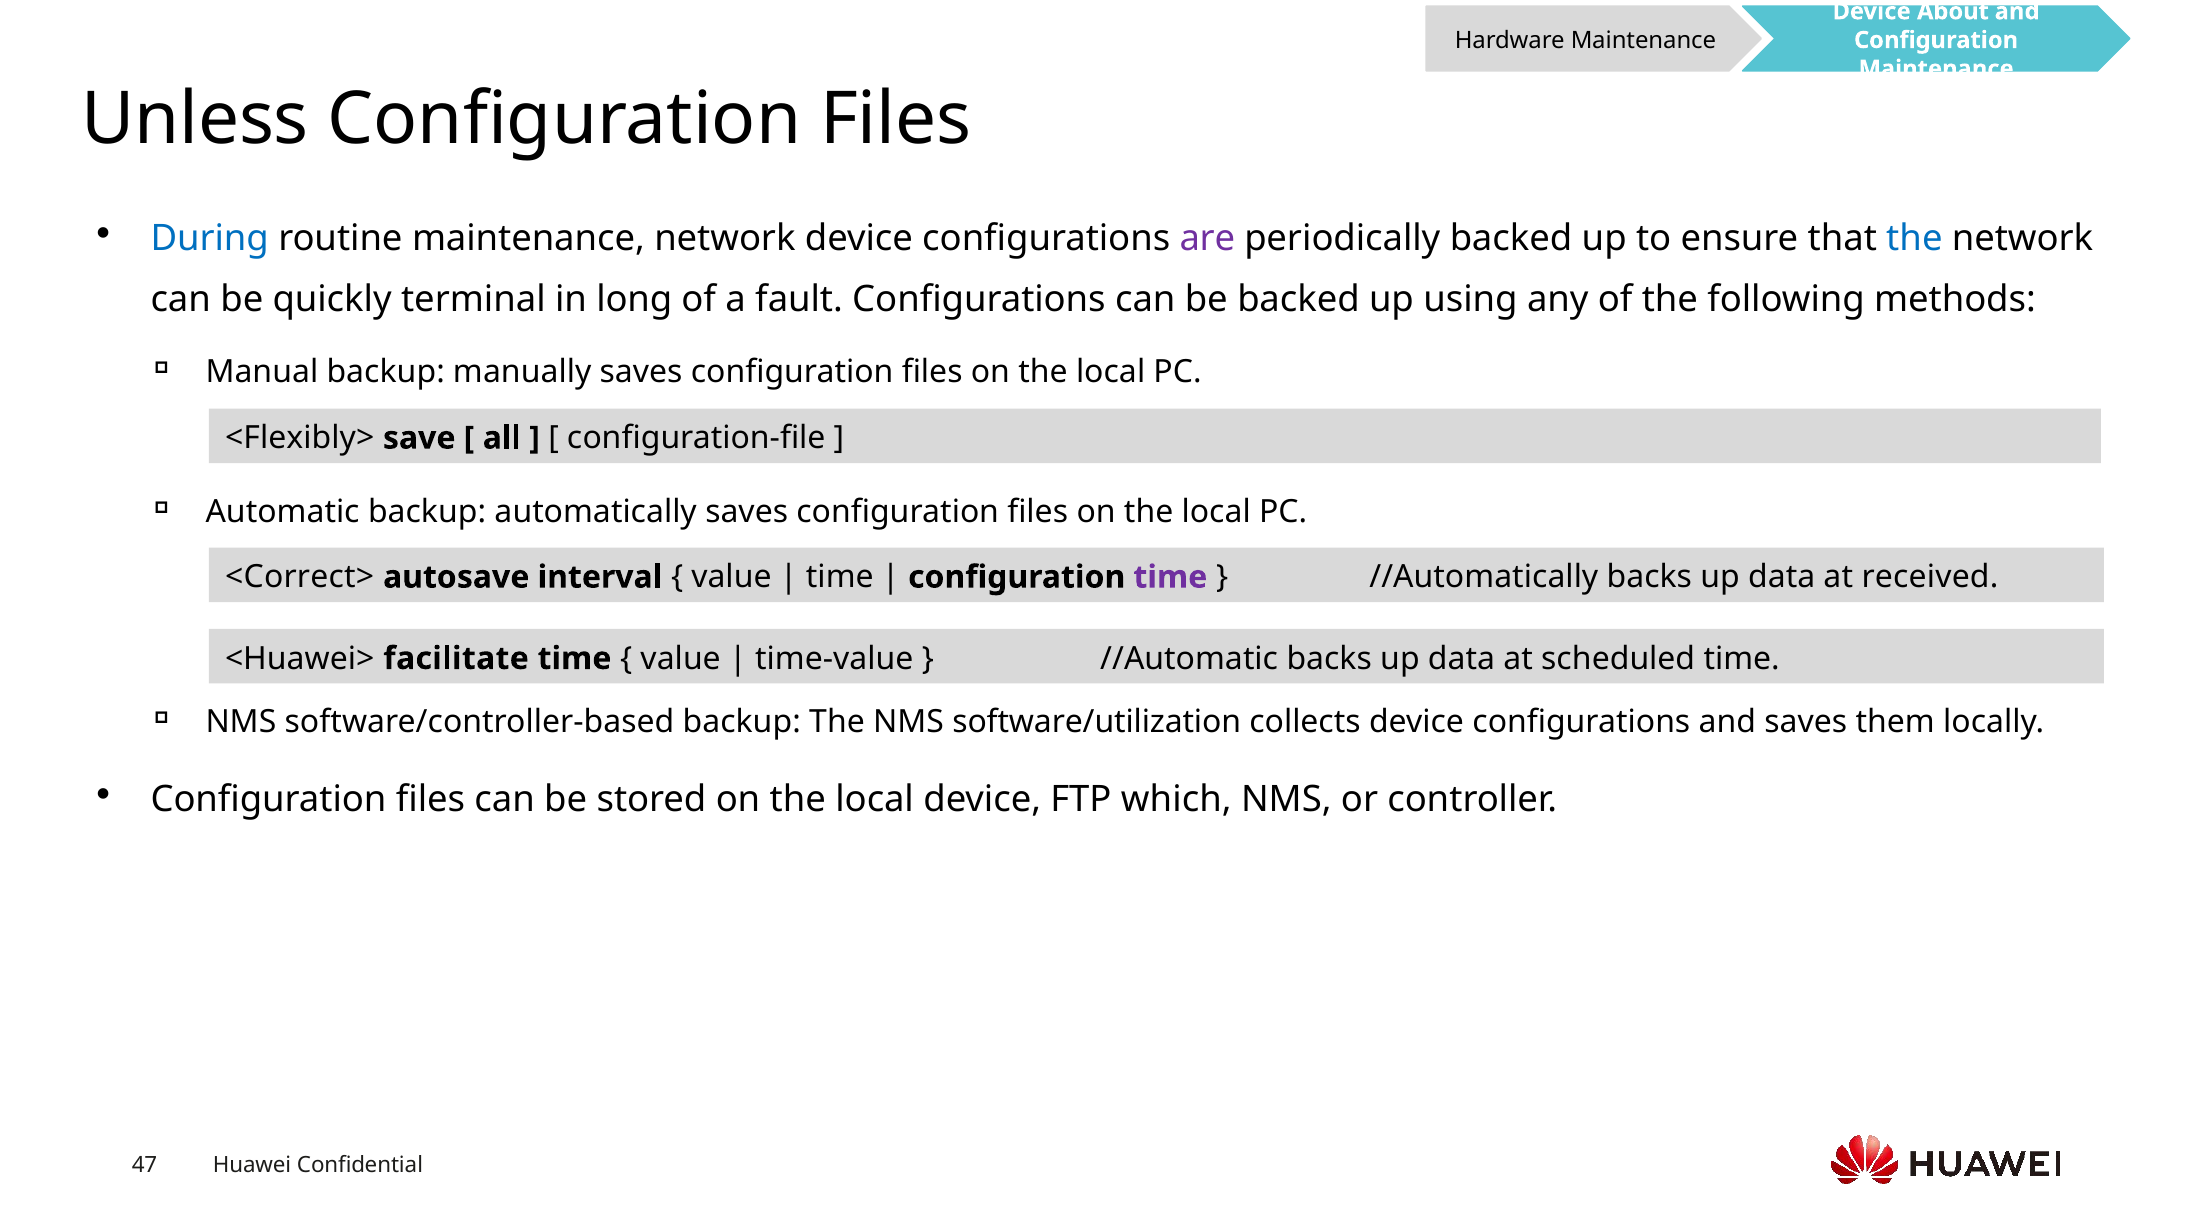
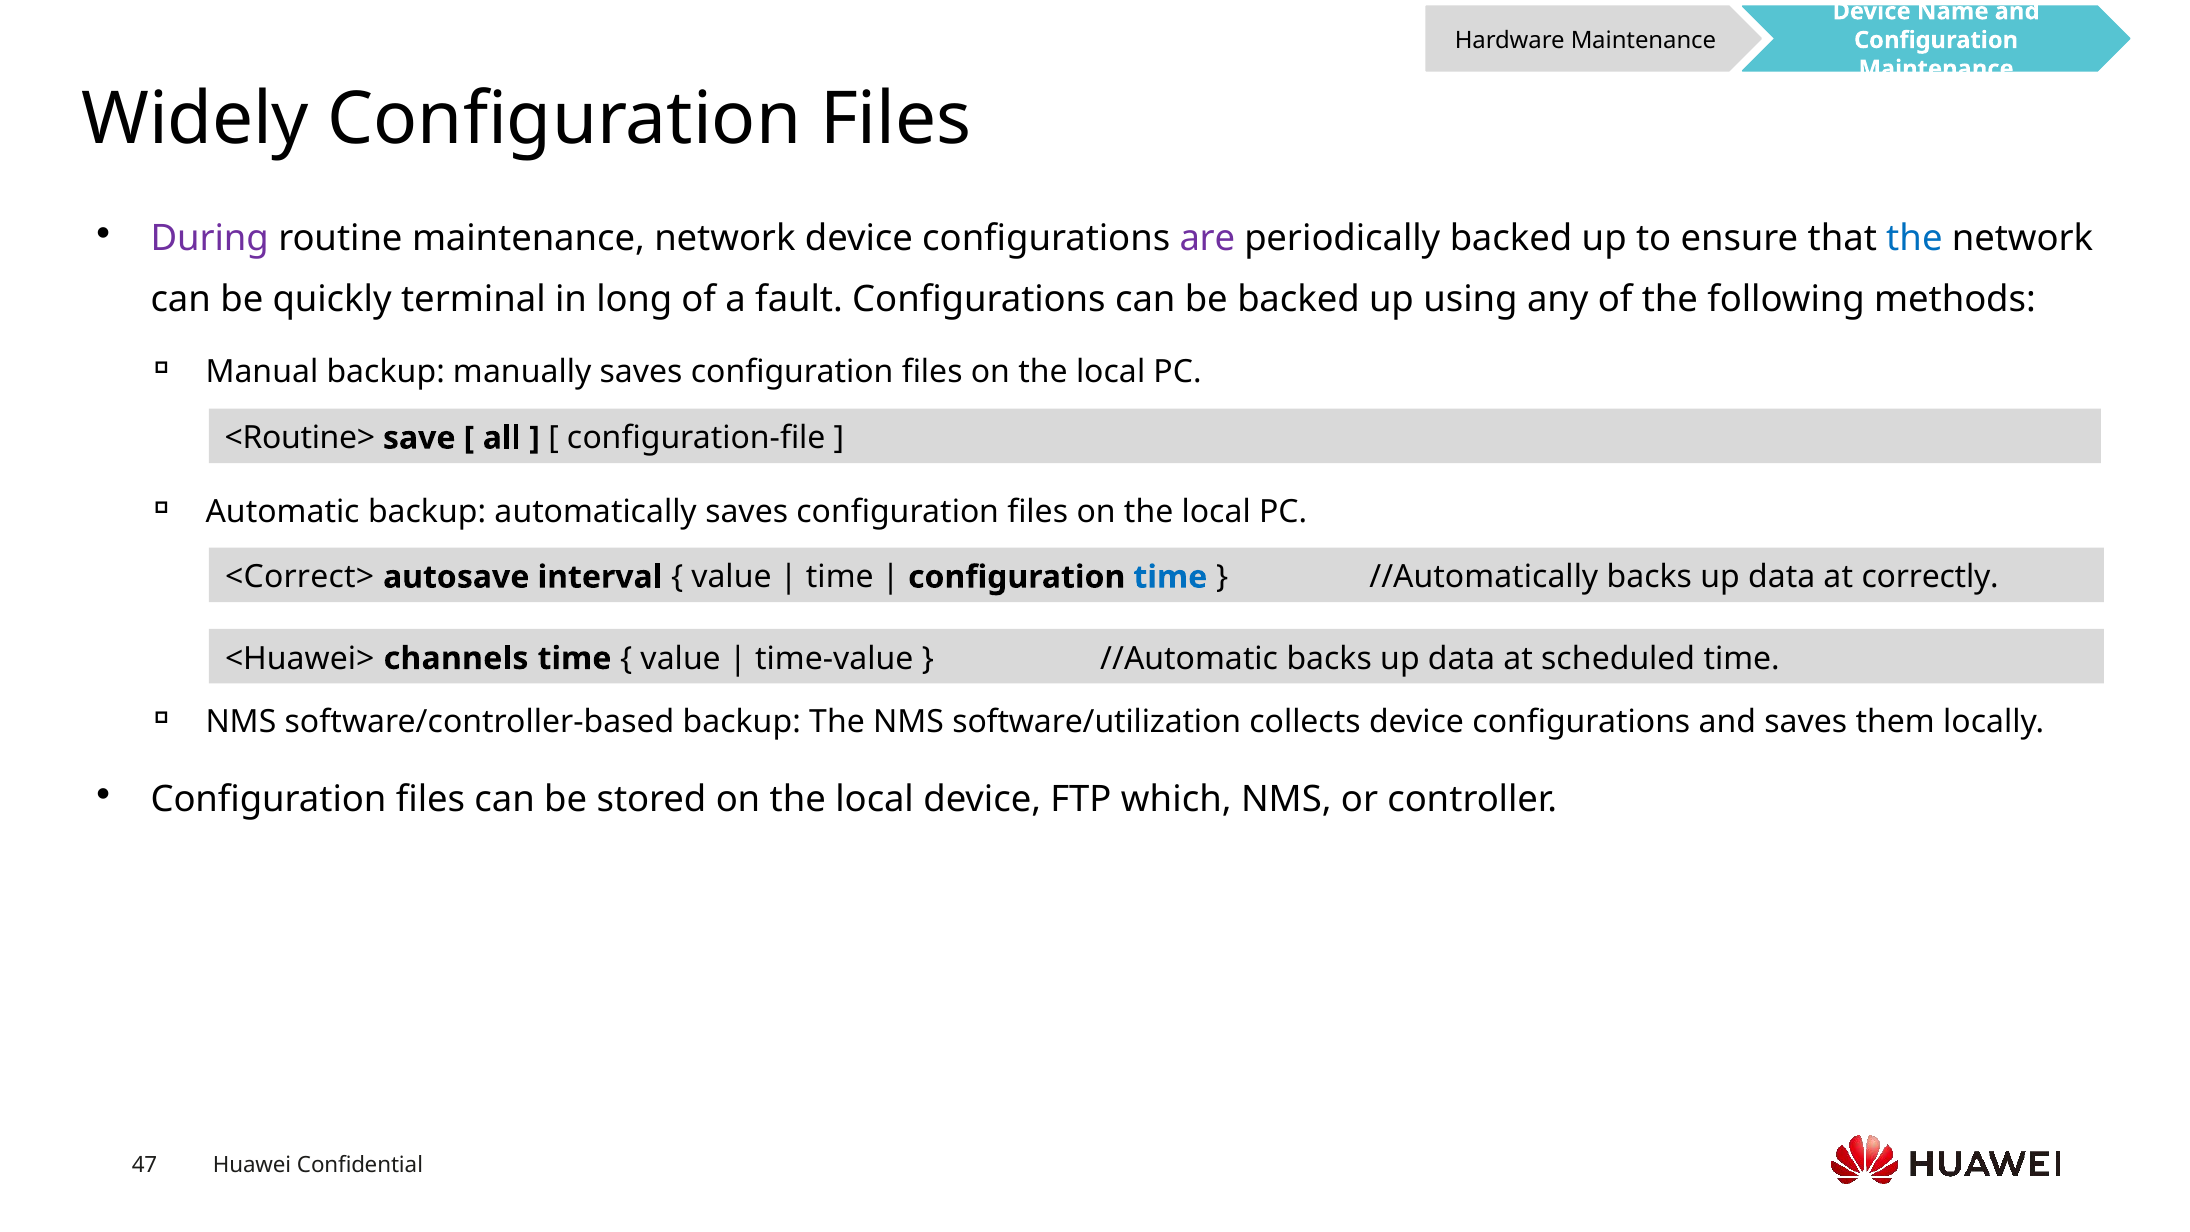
About: About -> Name
Unless: Unless -> Widely
During colour: blue -> purple
<Flexibly>: <Flexibly> -> <Routine>
time at (1170, 577) colour: purple -> blue
received: received -> correctly
facilitate: facilitate -> channels
